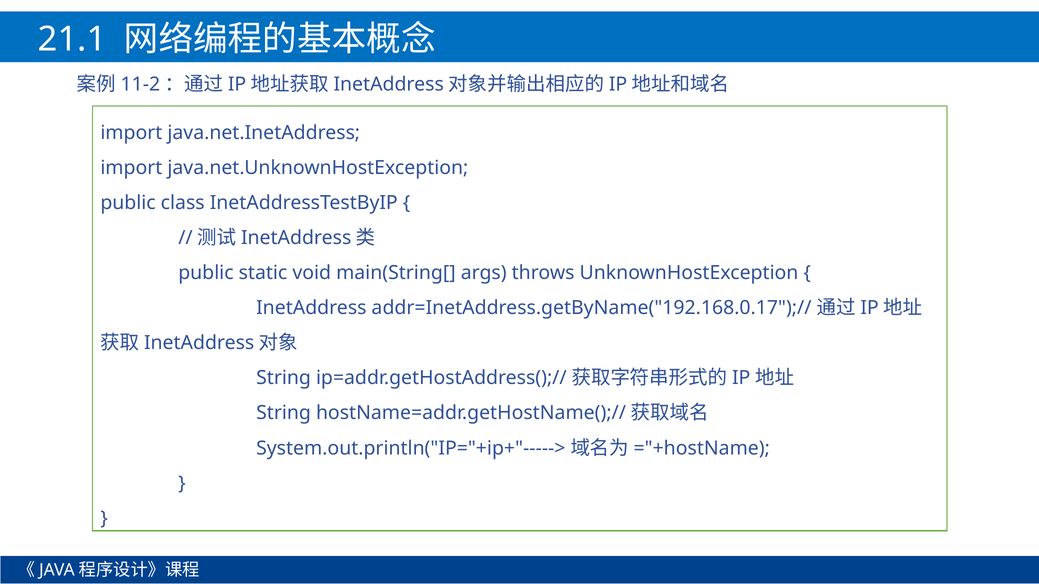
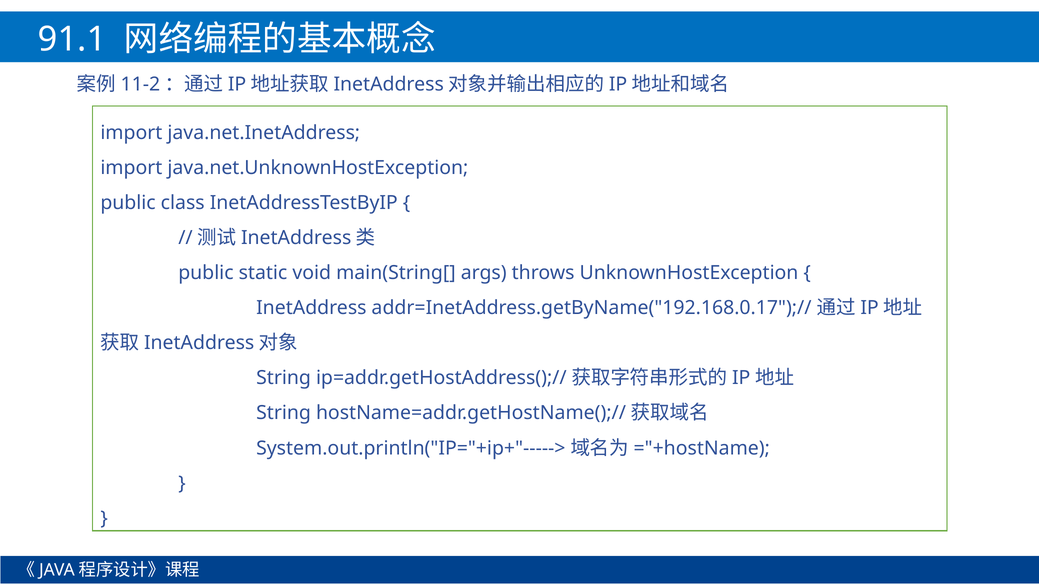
21.1: 21.1 -> 91.1
